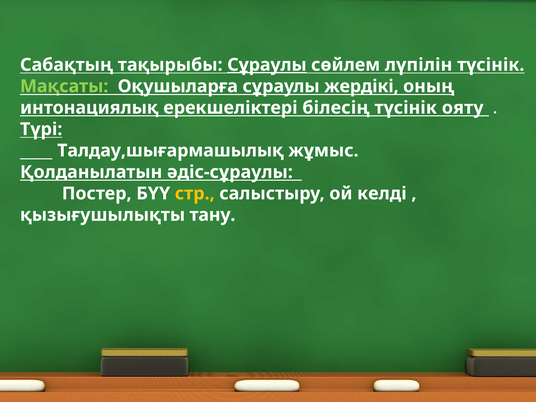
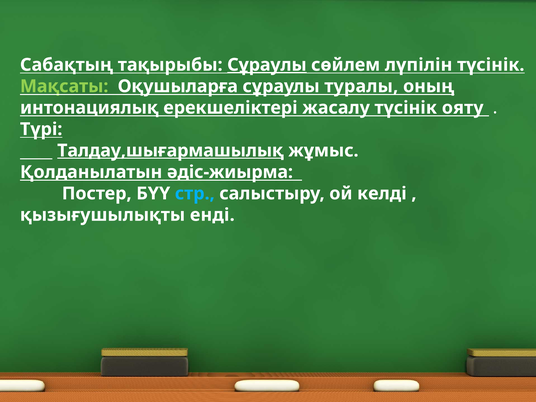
жердікі: жердікі -> туралы
білесің: білесің -> жасалу
Талдау,шығармашылық underline: none -> present
әдіс-сұраулы: әдіс-сұраулы -> әдіс-жиырма
стр colour: yellow -> light blue
тану: тану -> енді
